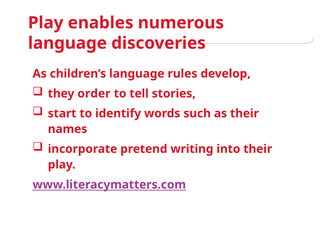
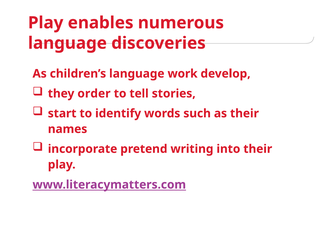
rules: rules -> work
